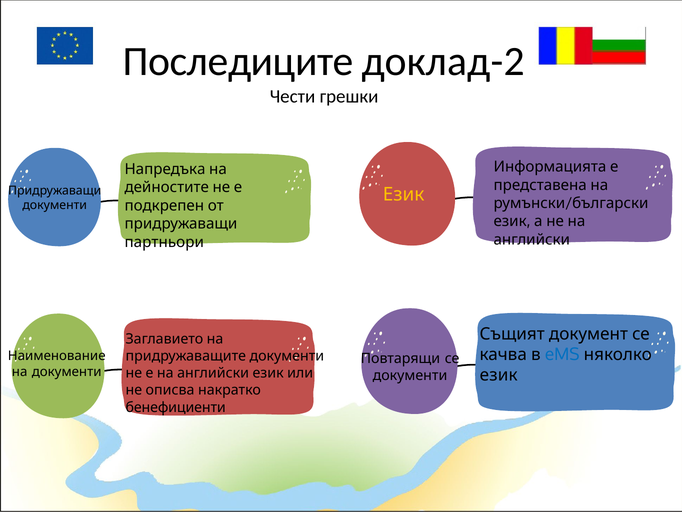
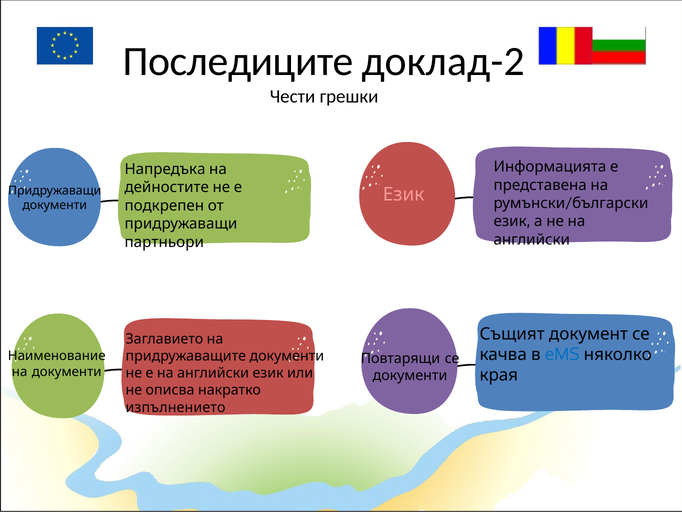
Език at (404, 194) colour: yellow -> pink
език at (499, 375): език -> края
бенефициенти: бенефициенти -> изпълнението
